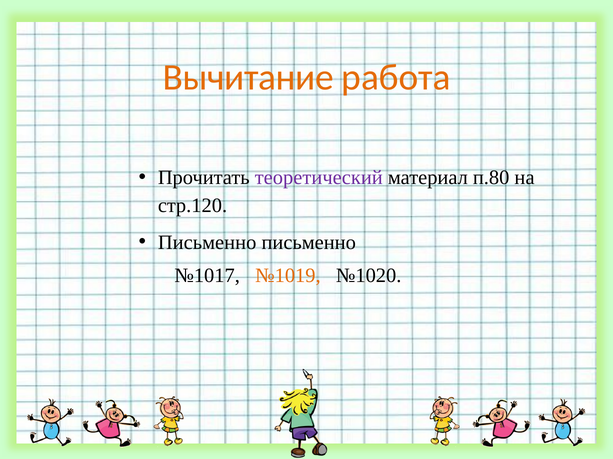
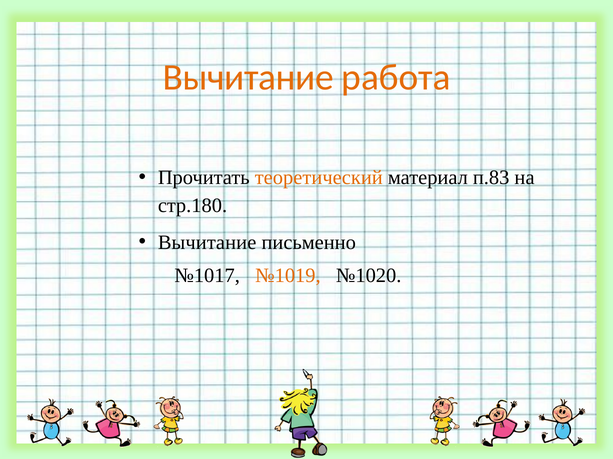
теоретический colour: purple -> orange
п.80: п.80 -> п.83
стр.120: стр.120 -> стр.180
Письменно at (207, 243): Письменно -> Вычитание
